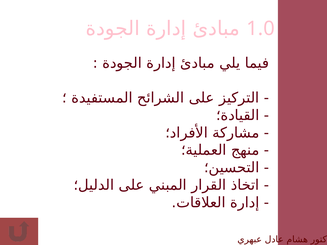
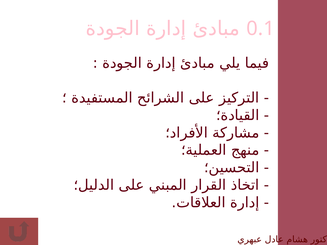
1.0: 1.0 -> 0.1
